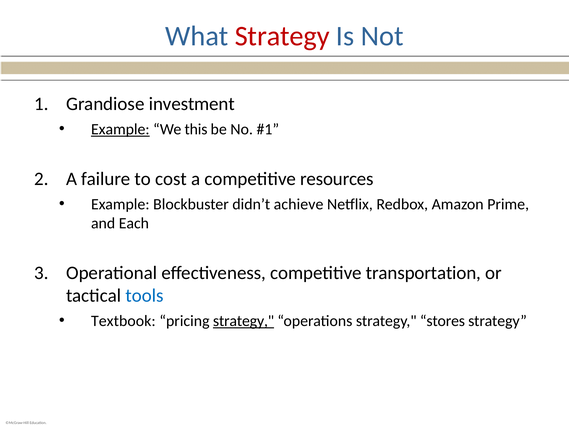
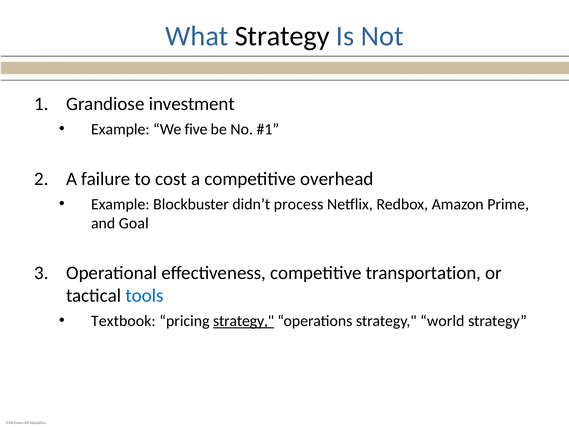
Strategy at (282, 36) colour: red -> black
Example at (120, 129) underline: present -> none
this: this -> five
resources: resources -> overhead
achieve: achieve -> process
Each: Each -> Goal
stores: stores -> world
